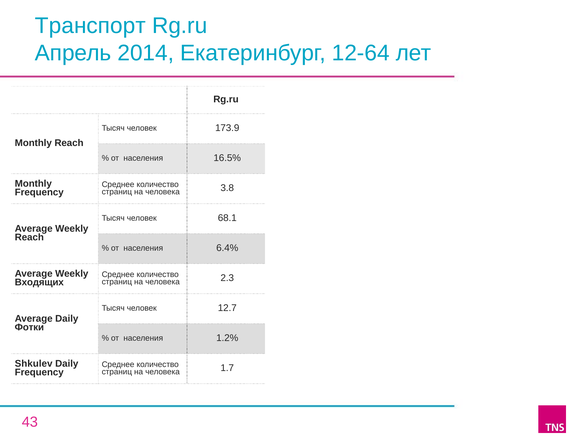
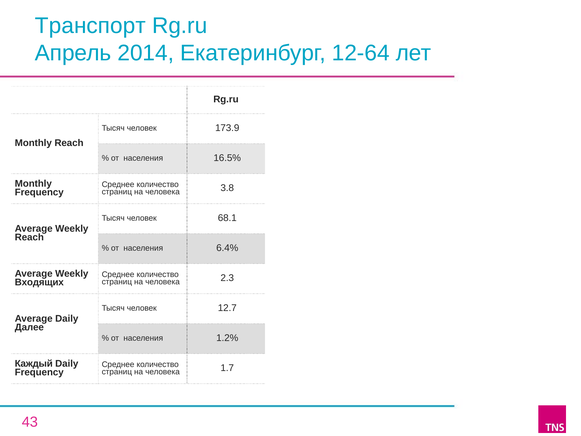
Фотки: Фотки -> Далее
Shkulev: Shkulev -> Каждый
